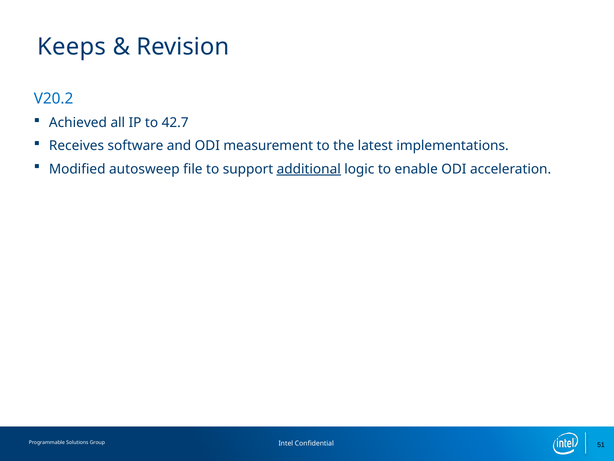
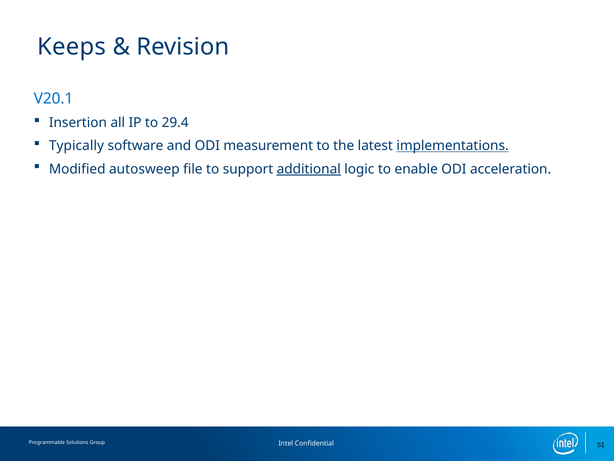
V20.2: V20.2 -> V20.1
Achieved: Achieved -> Insertion
42.7: 42.7 -> 29.4
Receives: Receives -> Typically
implementations underline: none -> present
